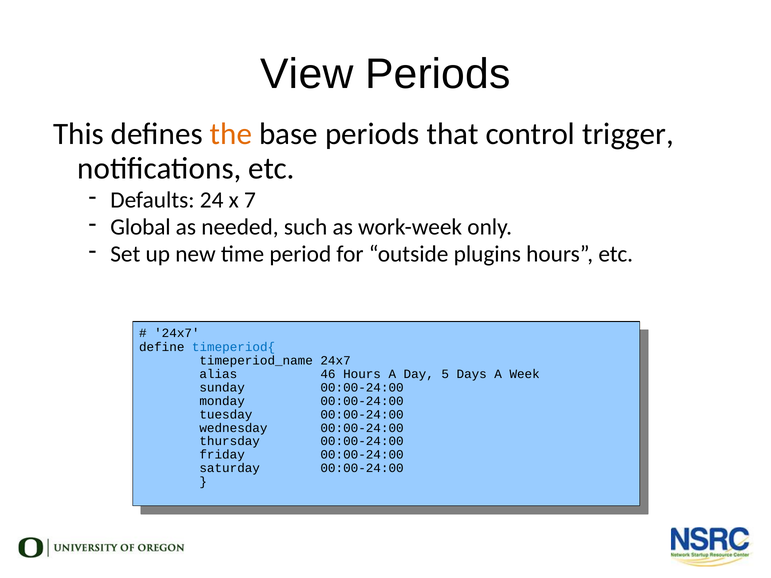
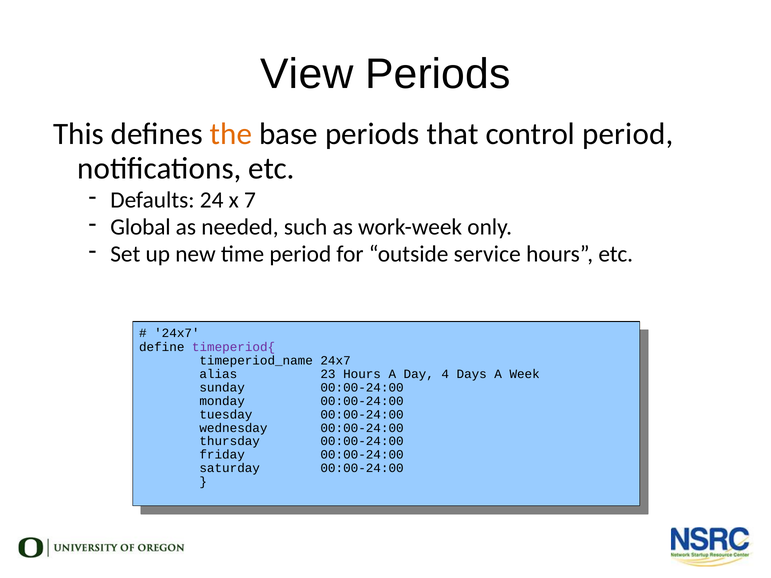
control trigger: trigger -> period
plugins: plugins -> service
timeperiod{ at (234, 347) colour: blue -> purple
46: 46 -> 23
5: 5 -> 4
